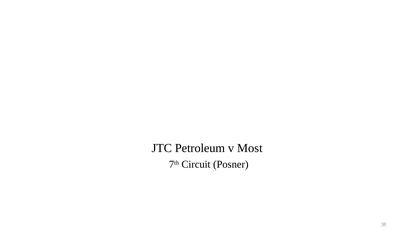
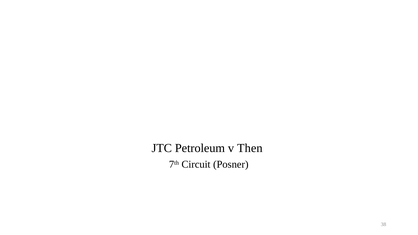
Most: Most -> Then
